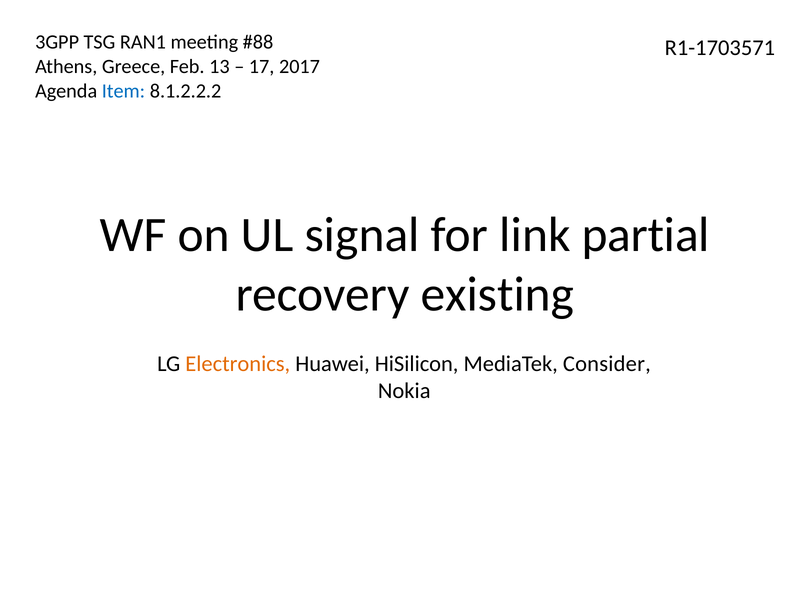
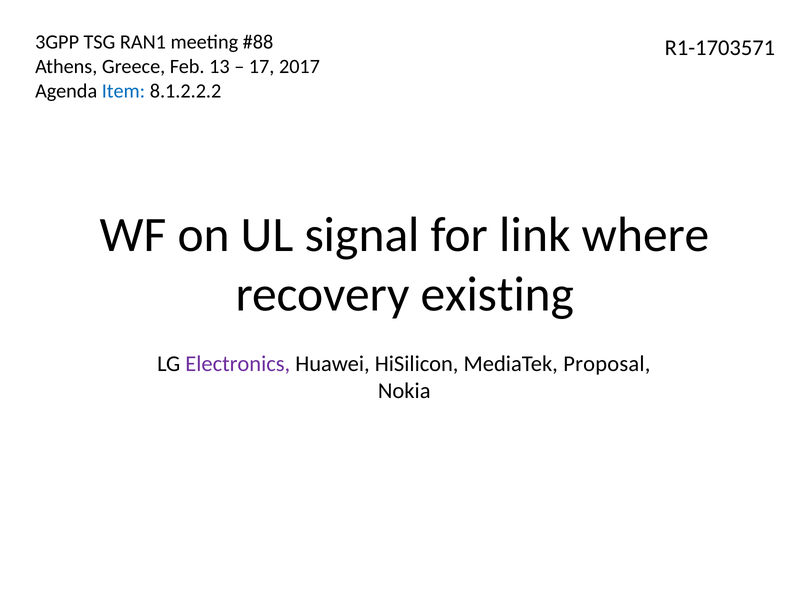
partial: partial -> where
Electronics colour: orange -> purple
Consider: Consider -> Proposal
